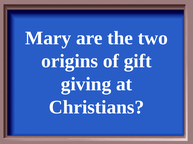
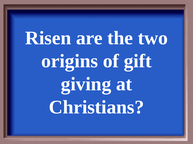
Mary: Mary -> Risen
